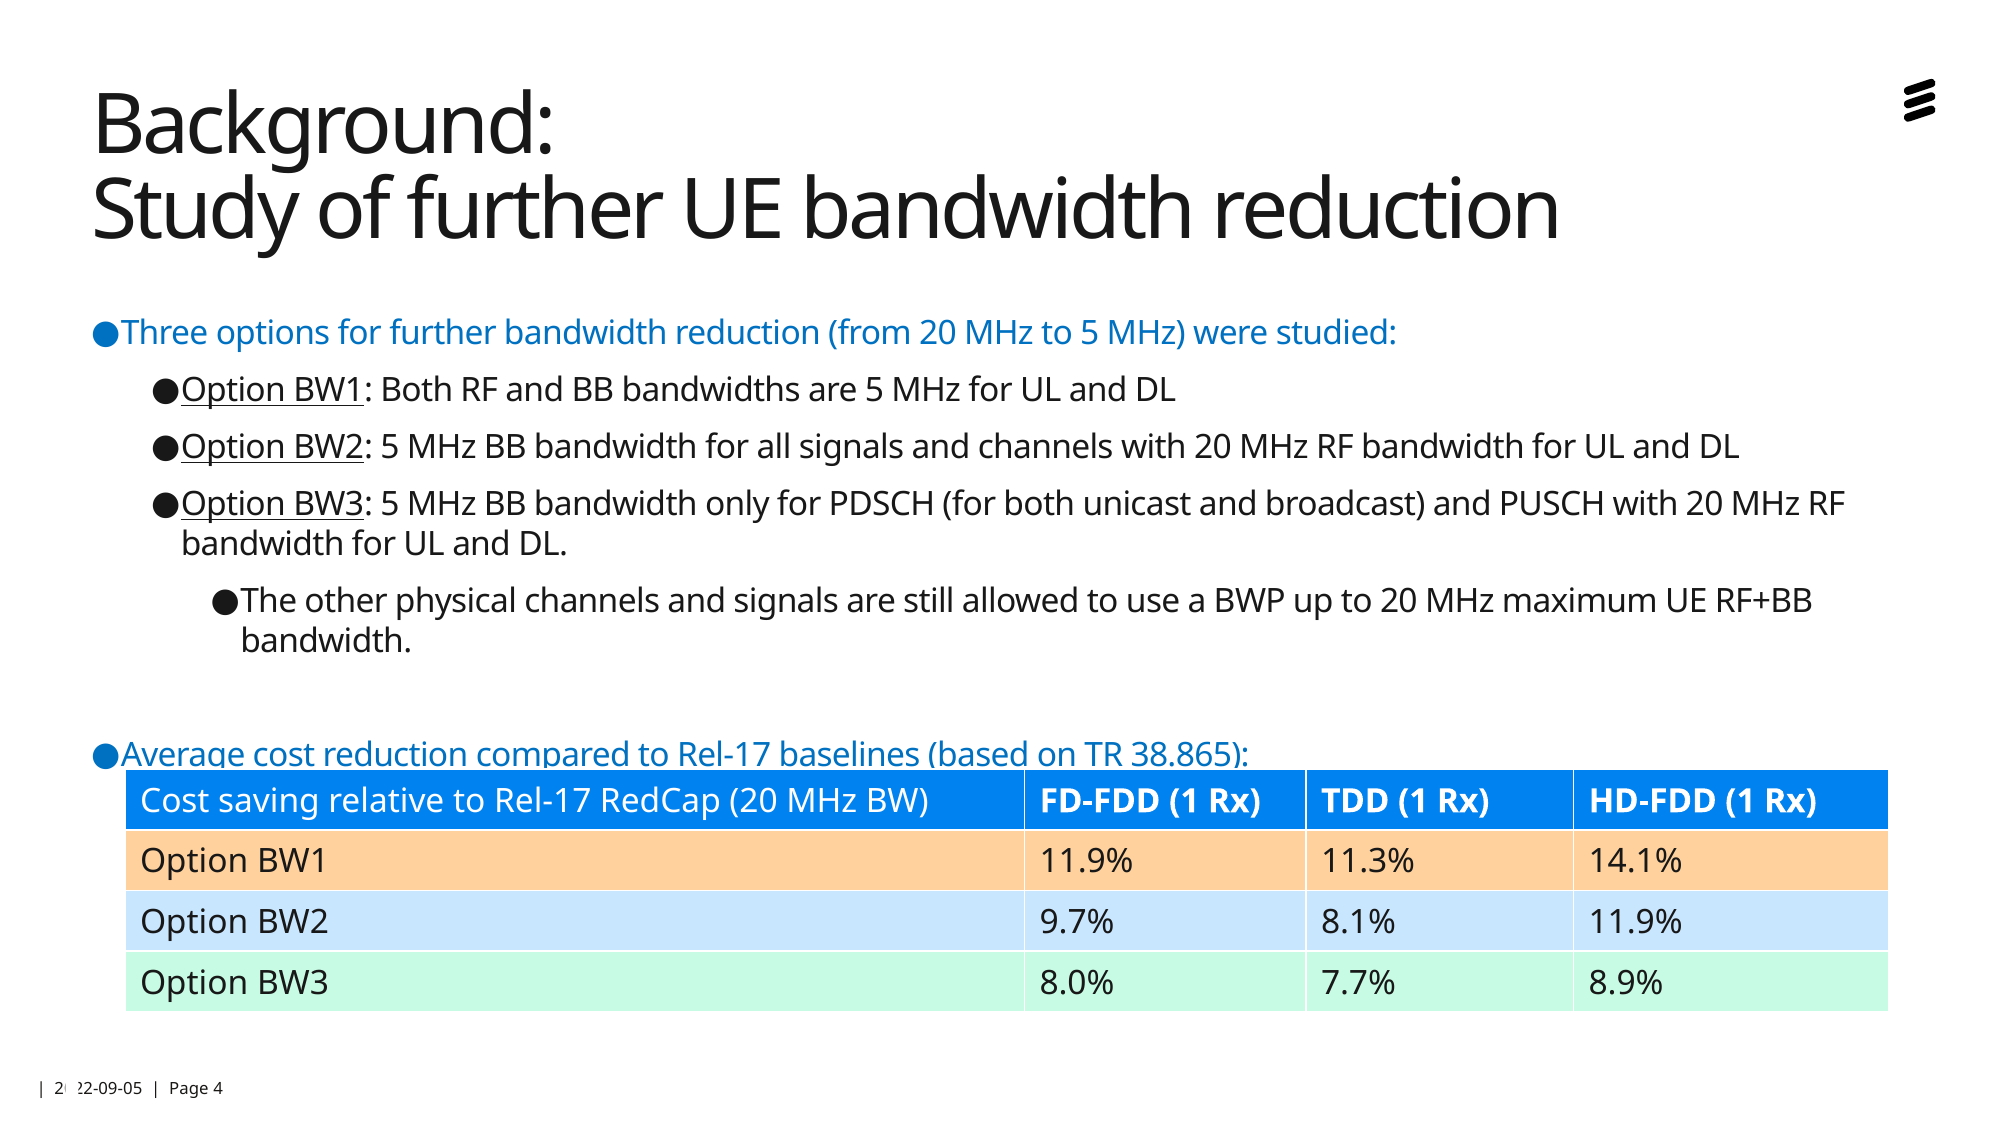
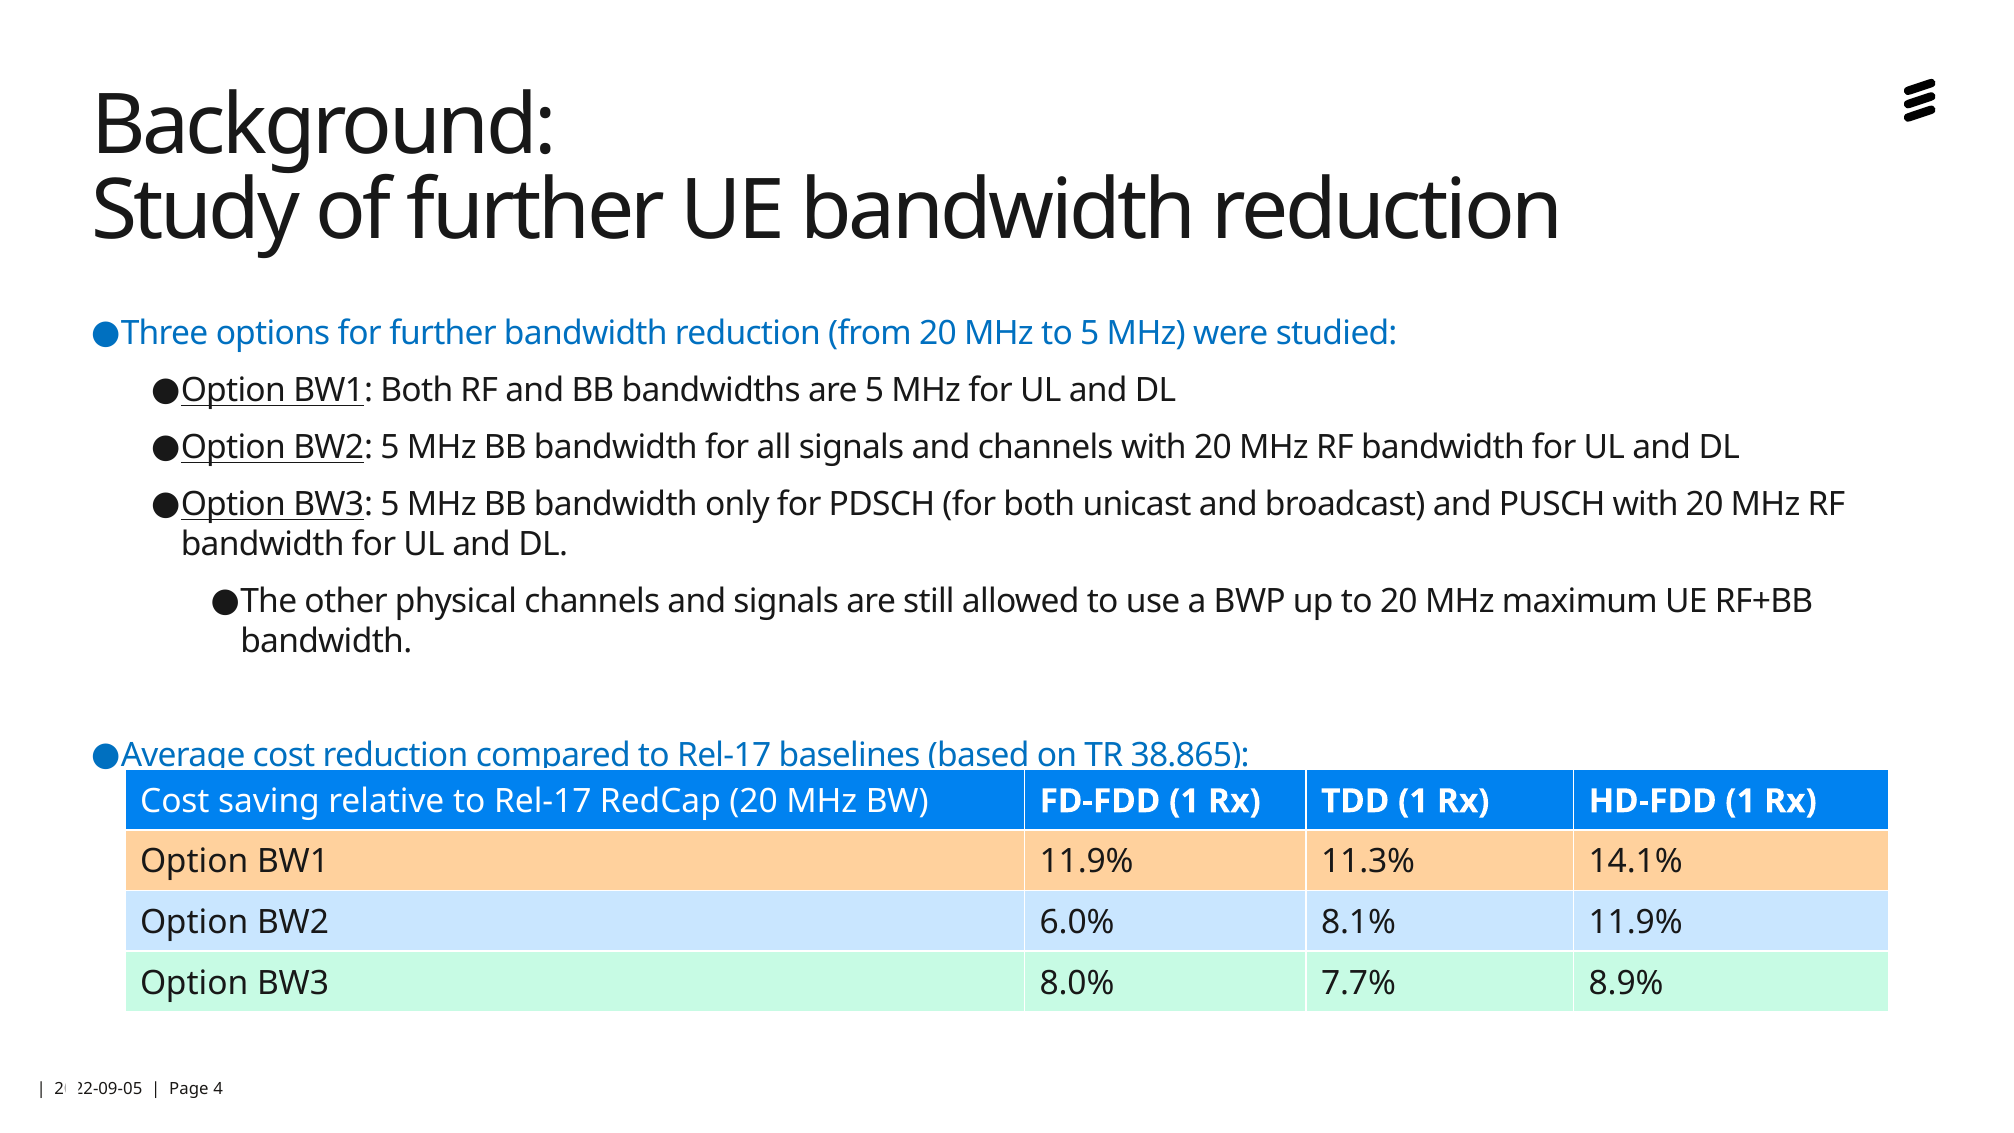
9.7%: 9.7% -> 6.0%
